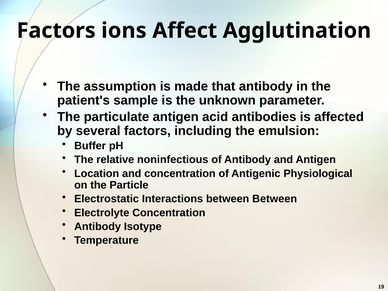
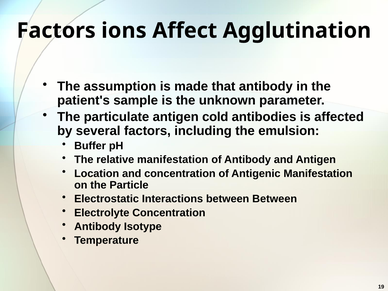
acid: acid -> cold
relative noninfectious: noninfectious -> manifestation
Antigenic Physiological: Physiological -> Manifestation
